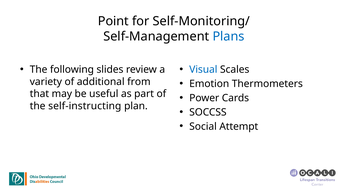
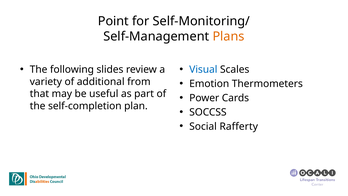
Plans colour: blue -> orange
self-instructing: self-instructing -> self-completion
Attempt: Attempt -> Rafferty
